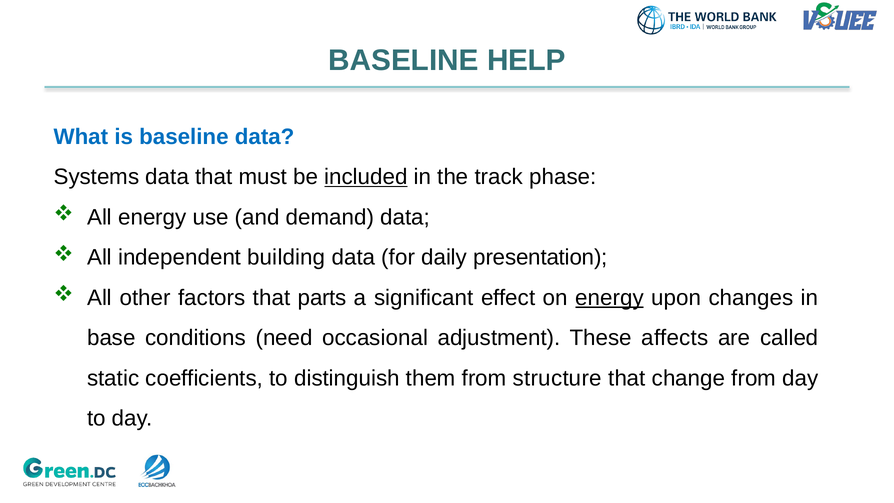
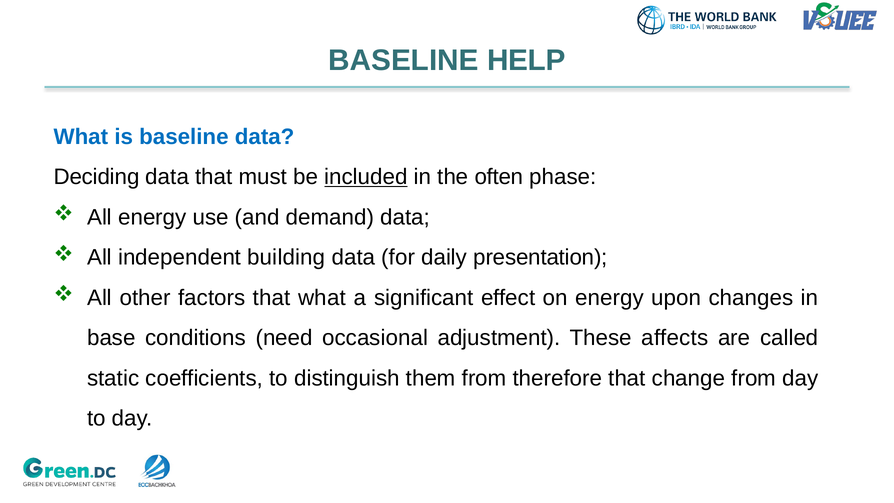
Systems: Systems -> Deciding
track: track -> often
that parts: parts -> what
energy at (610, 298) underline: present -> none
structure: structure -> therefore
